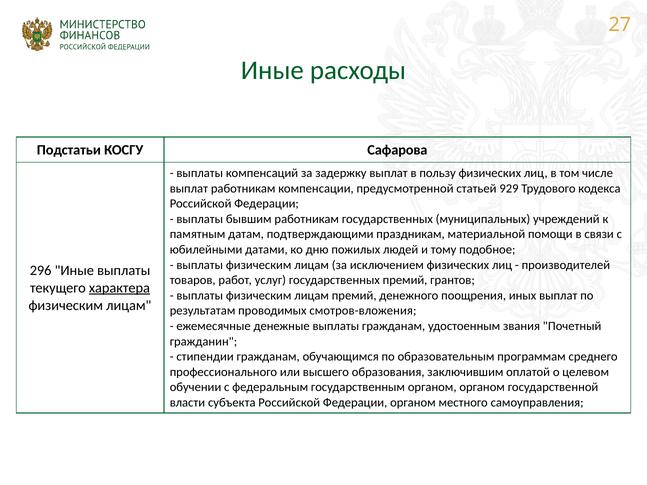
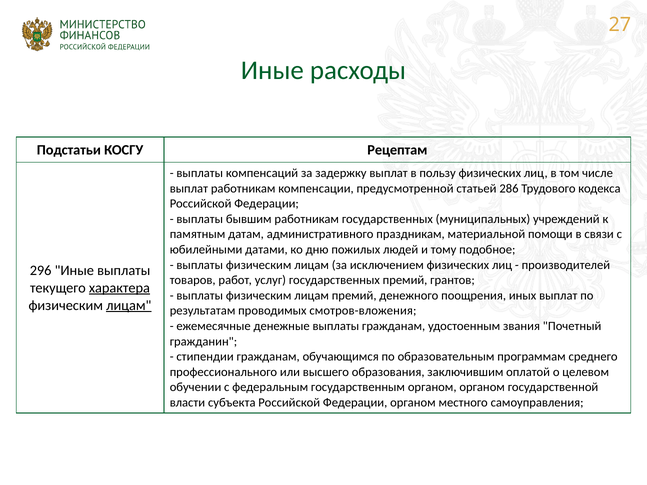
Сафарова: Сафарова -> Рецептам
929: 929 -> 286
подтверждающими: подтверждающими -> административного
лицам at (129, 306) underline: none -> present
